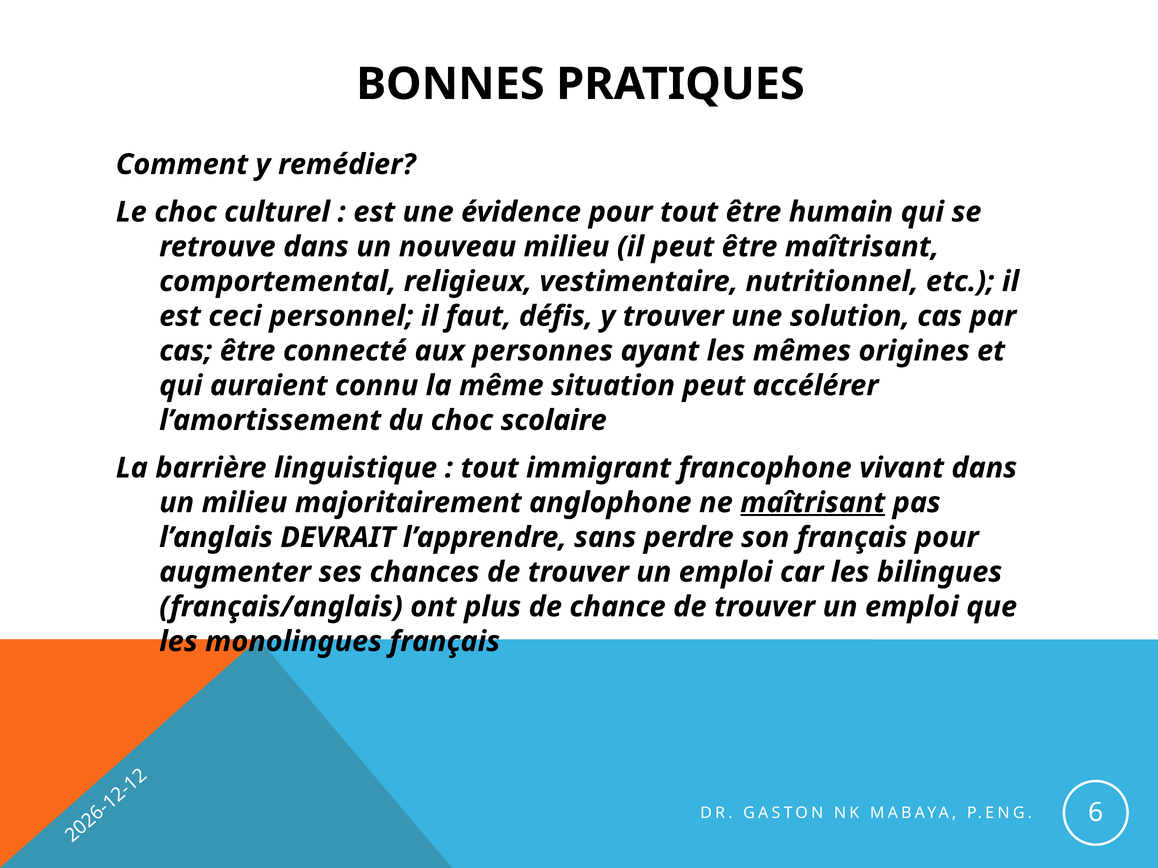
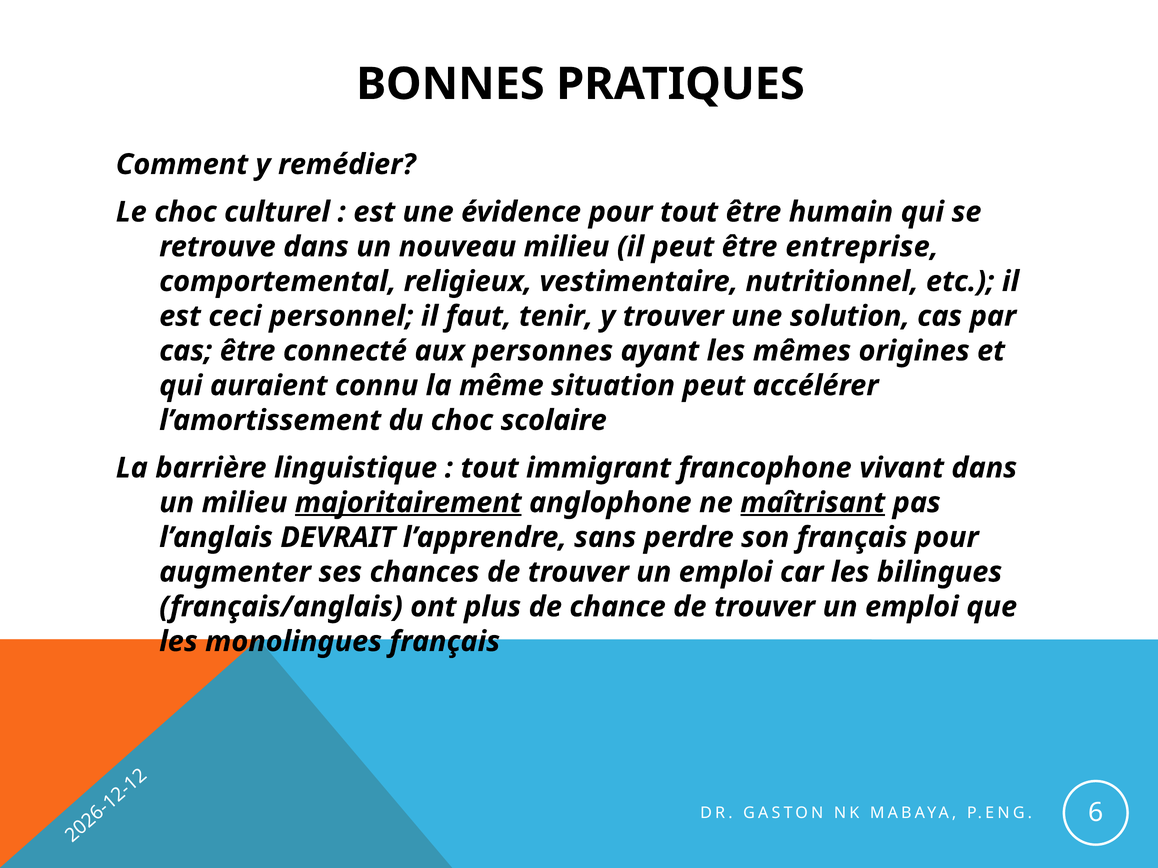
être maîtrisant: maîtrisant -> entreprise
défis: défis -> tenir
majoritairement underline: none -> present
